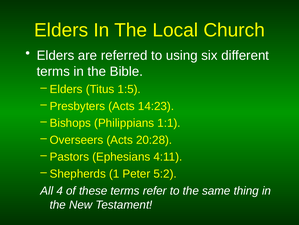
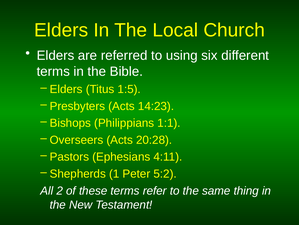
4: 4 -> 2
